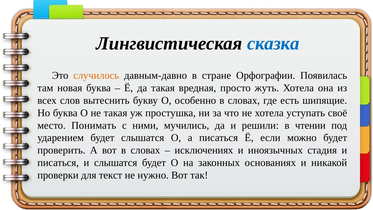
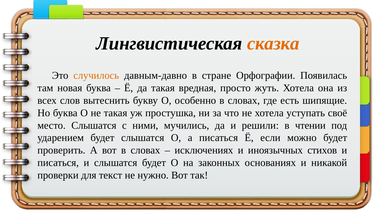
сказка colour: blue -> orange
место Понимать: Понимать -> Слышатся
стадия: стадия -> стихов
